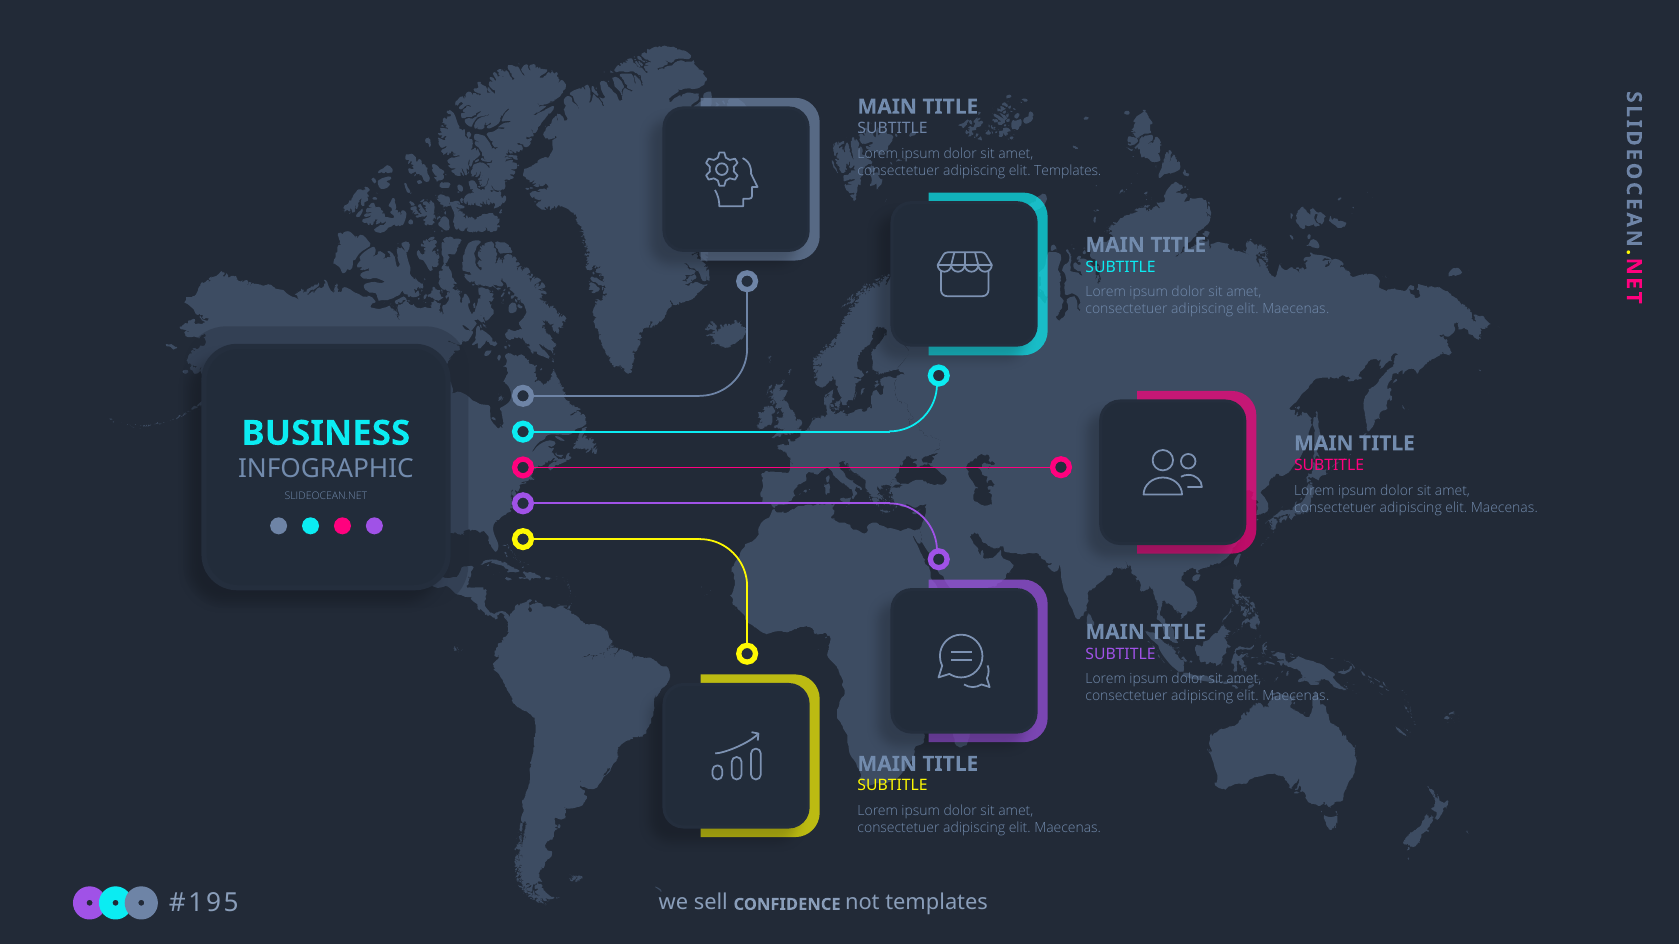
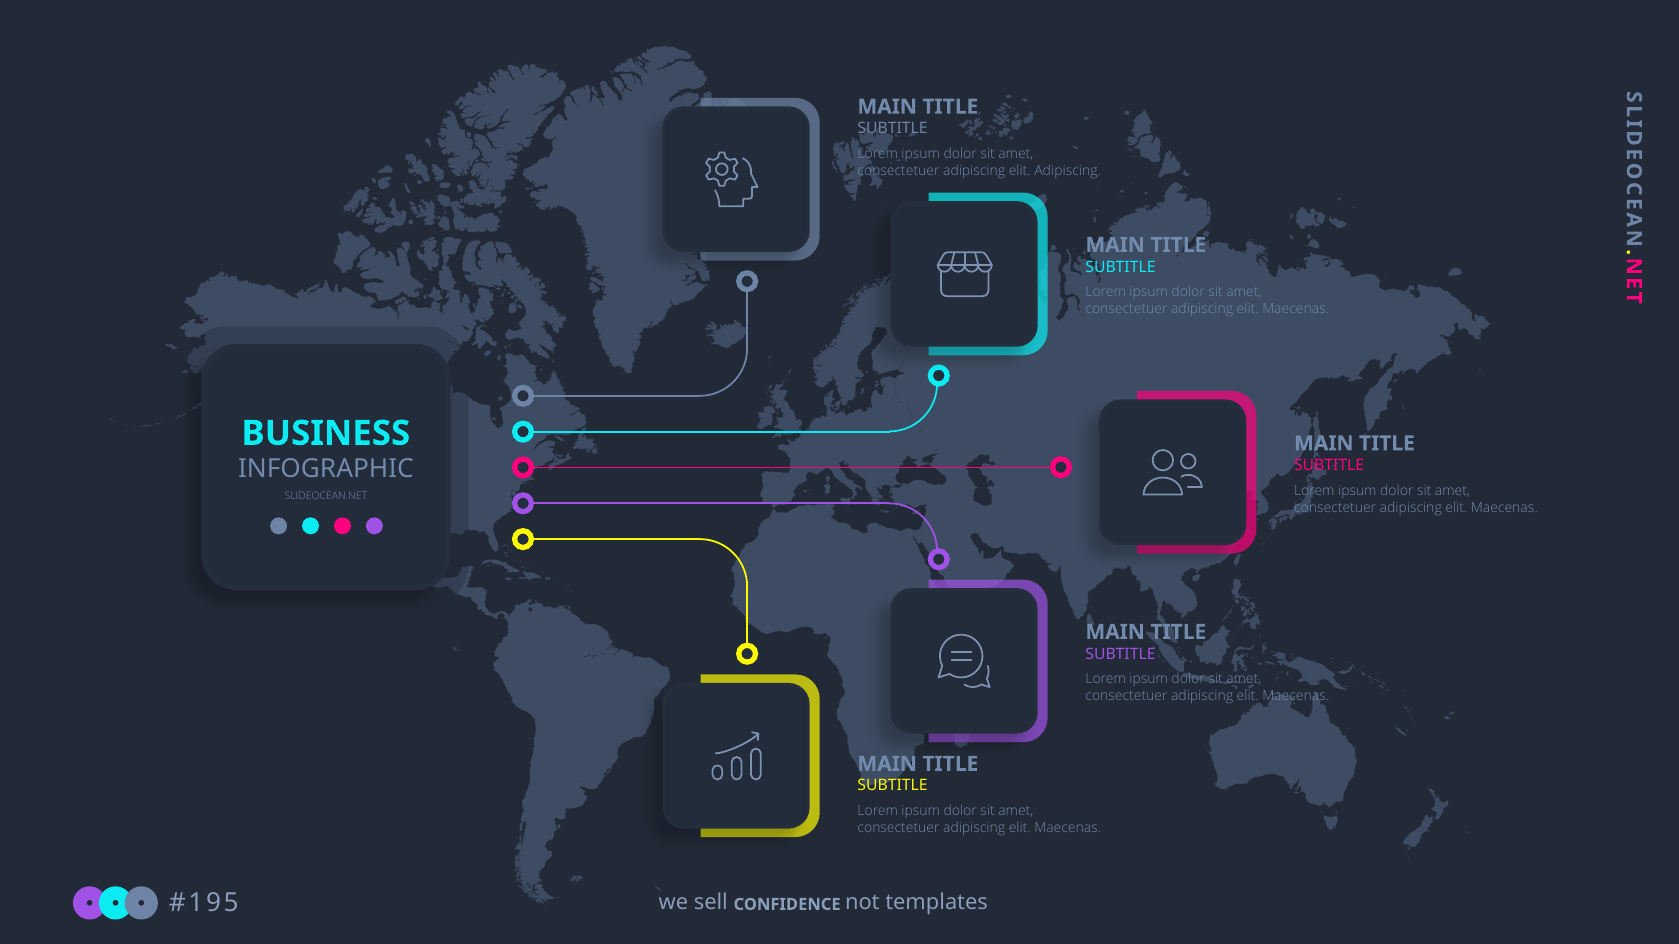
elit Templates: Templates -> Adipiscing
